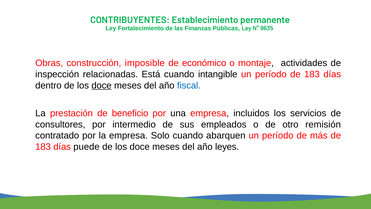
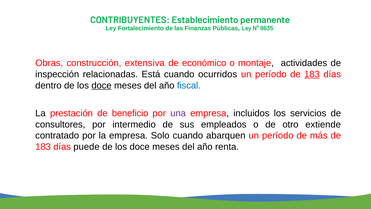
imposible: imposible -> extensiva
intangible: intangible -> ocurridos
183 at (312, 74) underline: none -> present
una colour: black -> purple
remisión: remisión -> extiende
leyes: leyes -> renta
